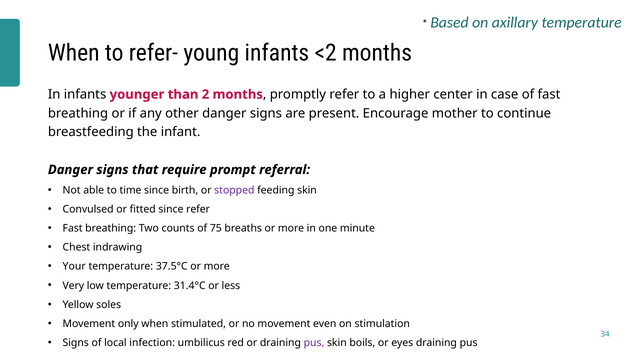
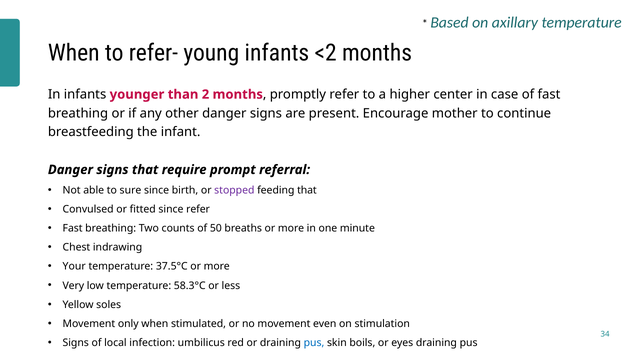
time: time -> sure
feeding skin: skin -> that
75: 75 -> 50
31.4°C: 31.4°C -> 58.3°C
pus at (314, 343) colour: purple -> blue
